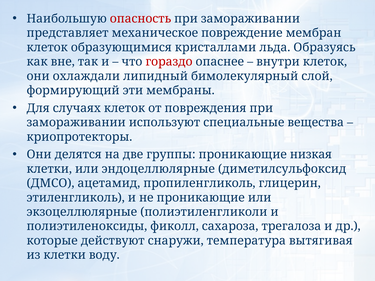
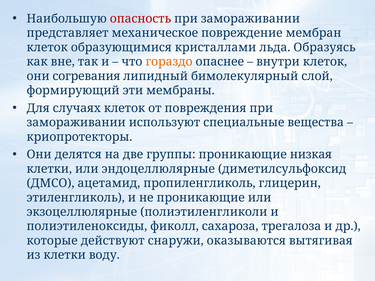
гораздо colour: red -> orange
охлаждали: охлаждали -> согревания
температура: температура -> оказываются
